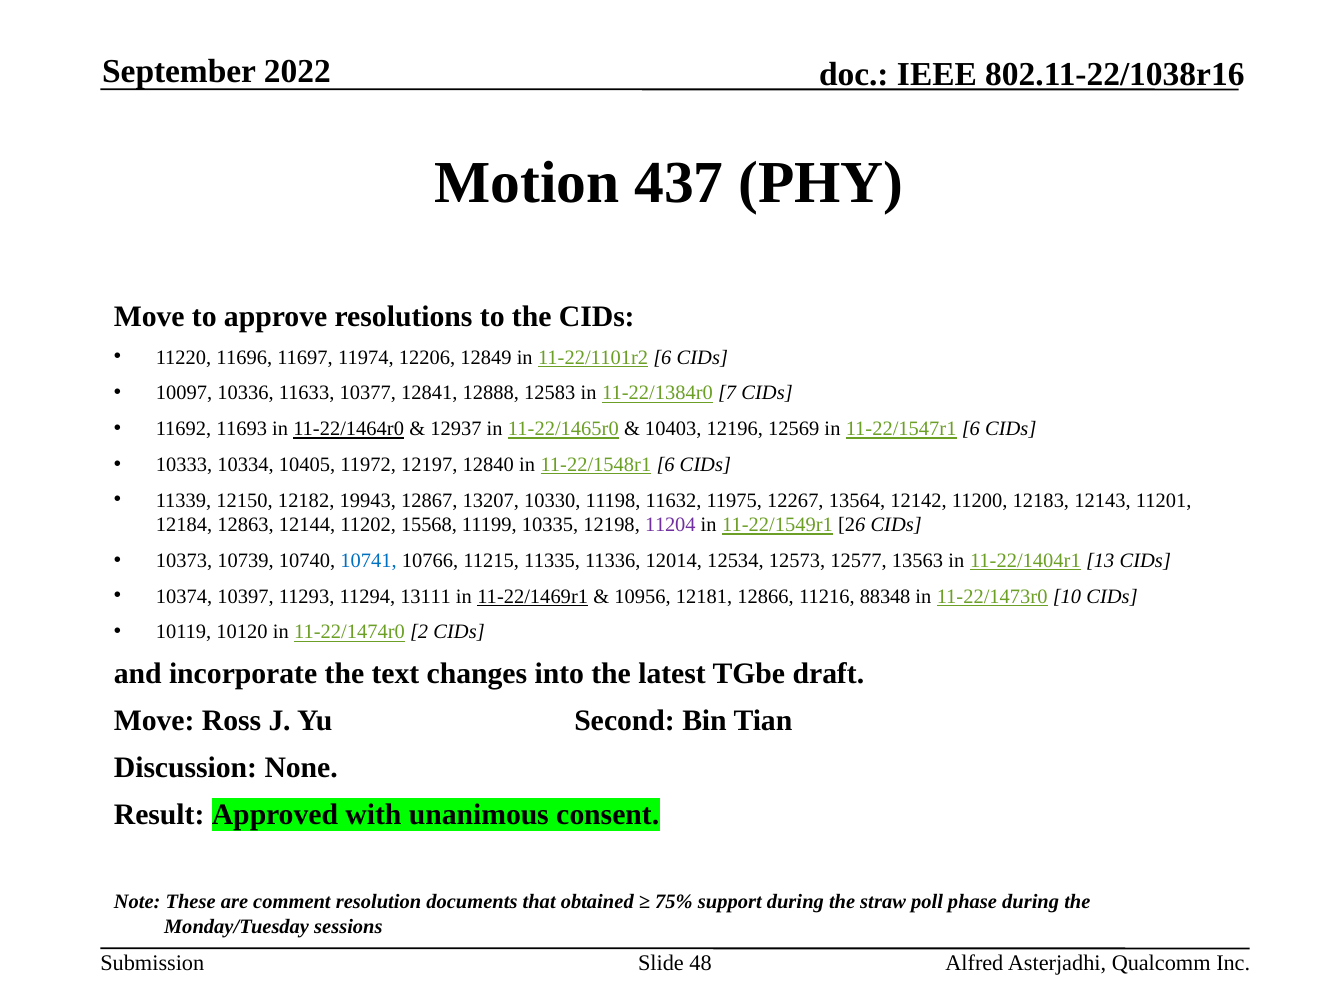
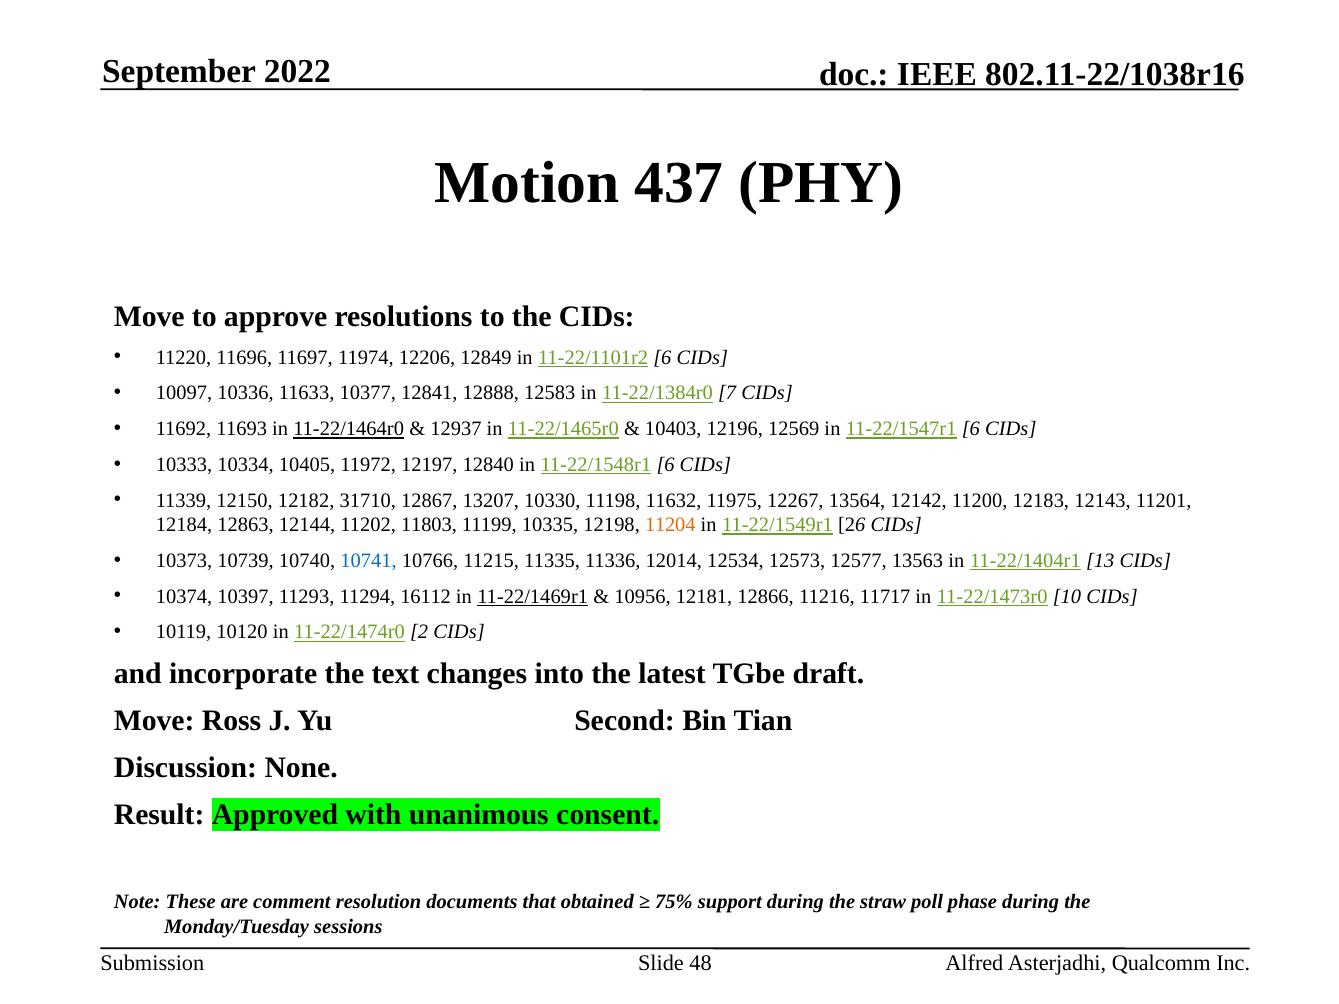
19943: 19943 -> 31710
15568: 15568 -> 11803
11204 colour: purple -> orange
13111: 13111 -> 16112
88348: 88348 -> 11717
